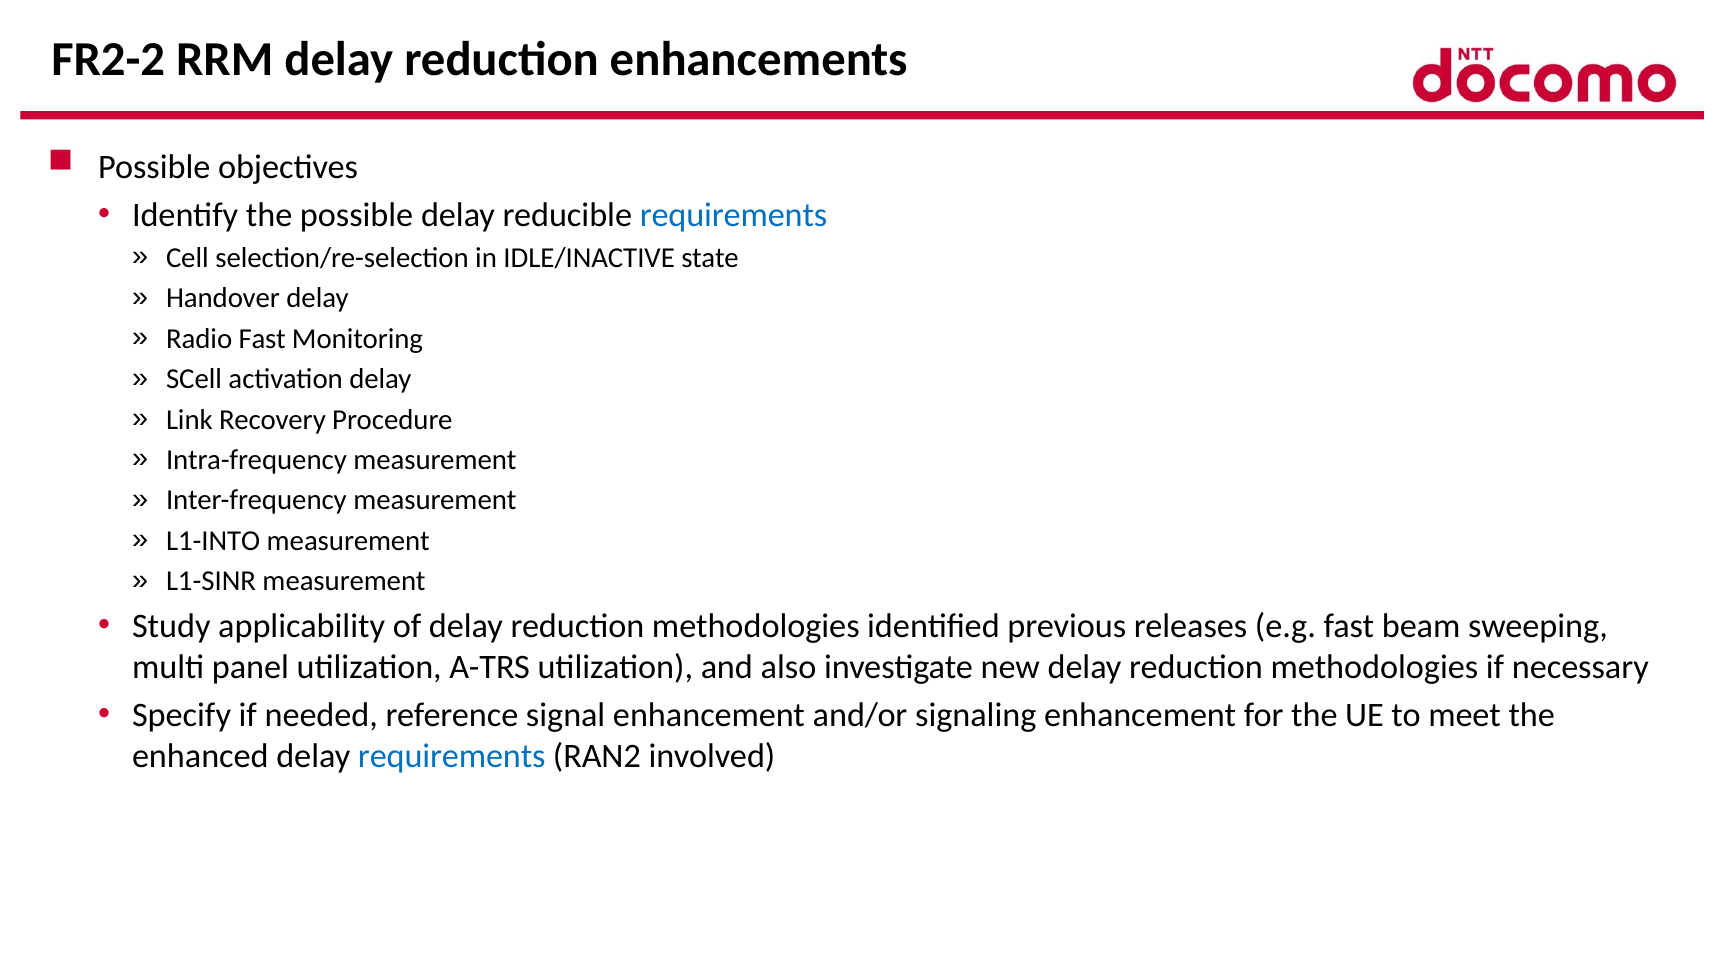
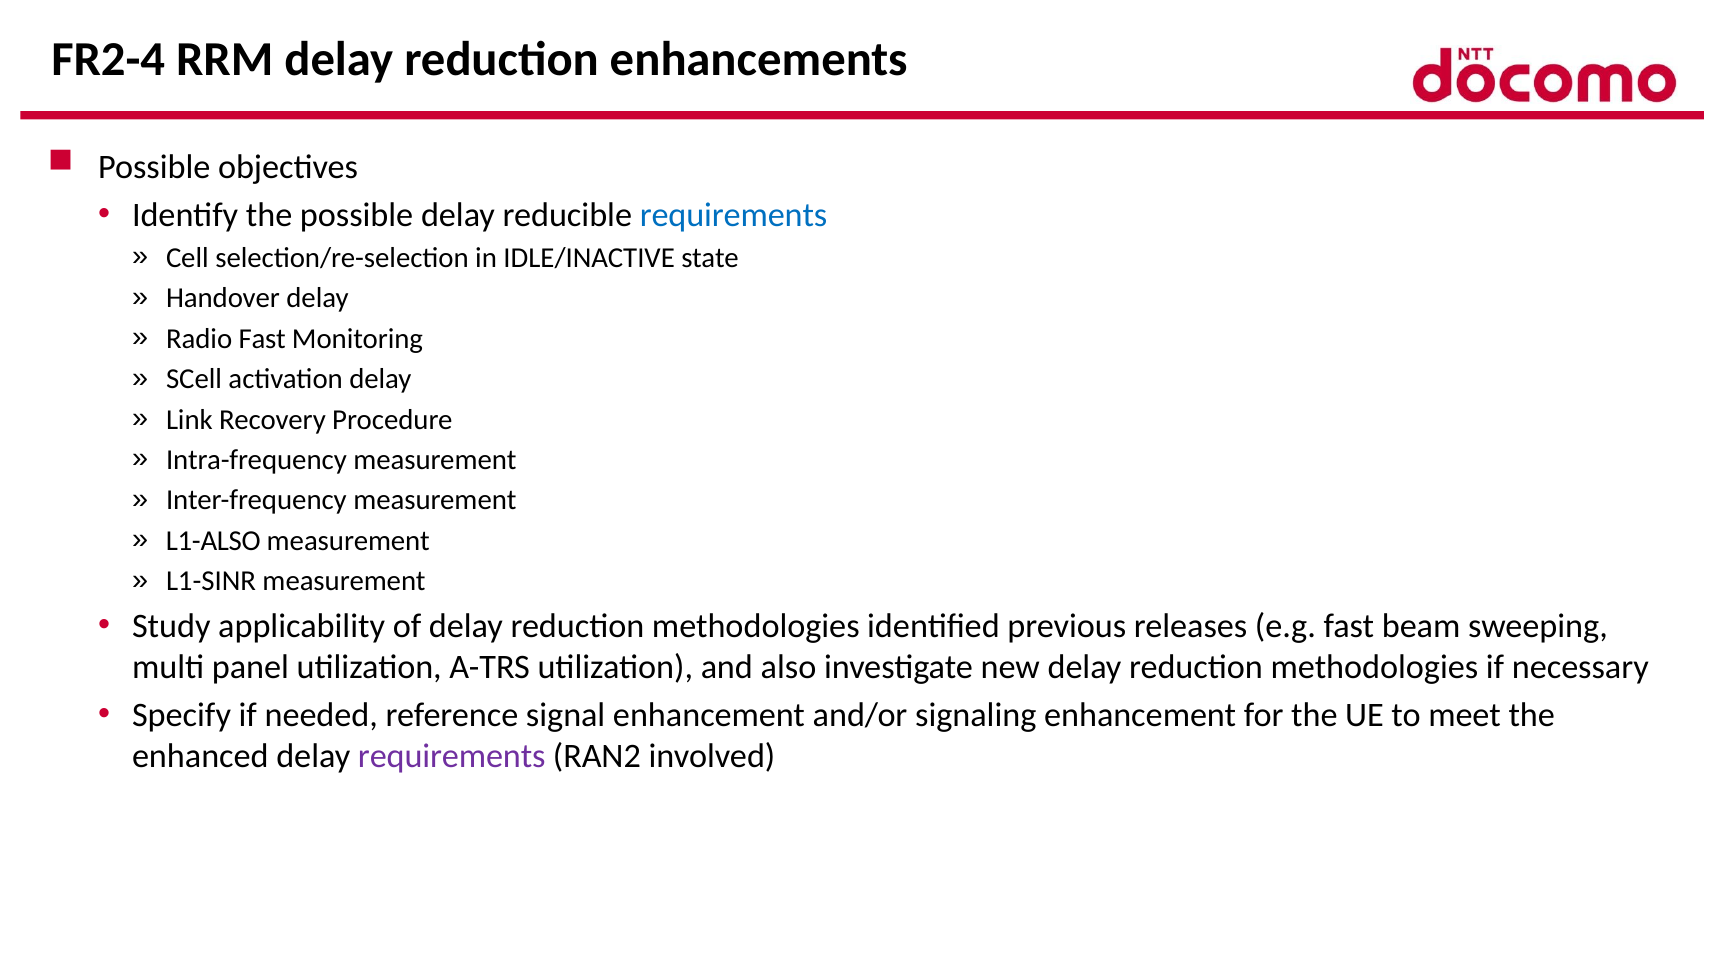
FR2-2: FR2-2 -> FR2-4
L1-INTO: L1-INTO -> L1-ALSO
requirements at (452, 756) colour: blue -> purple
